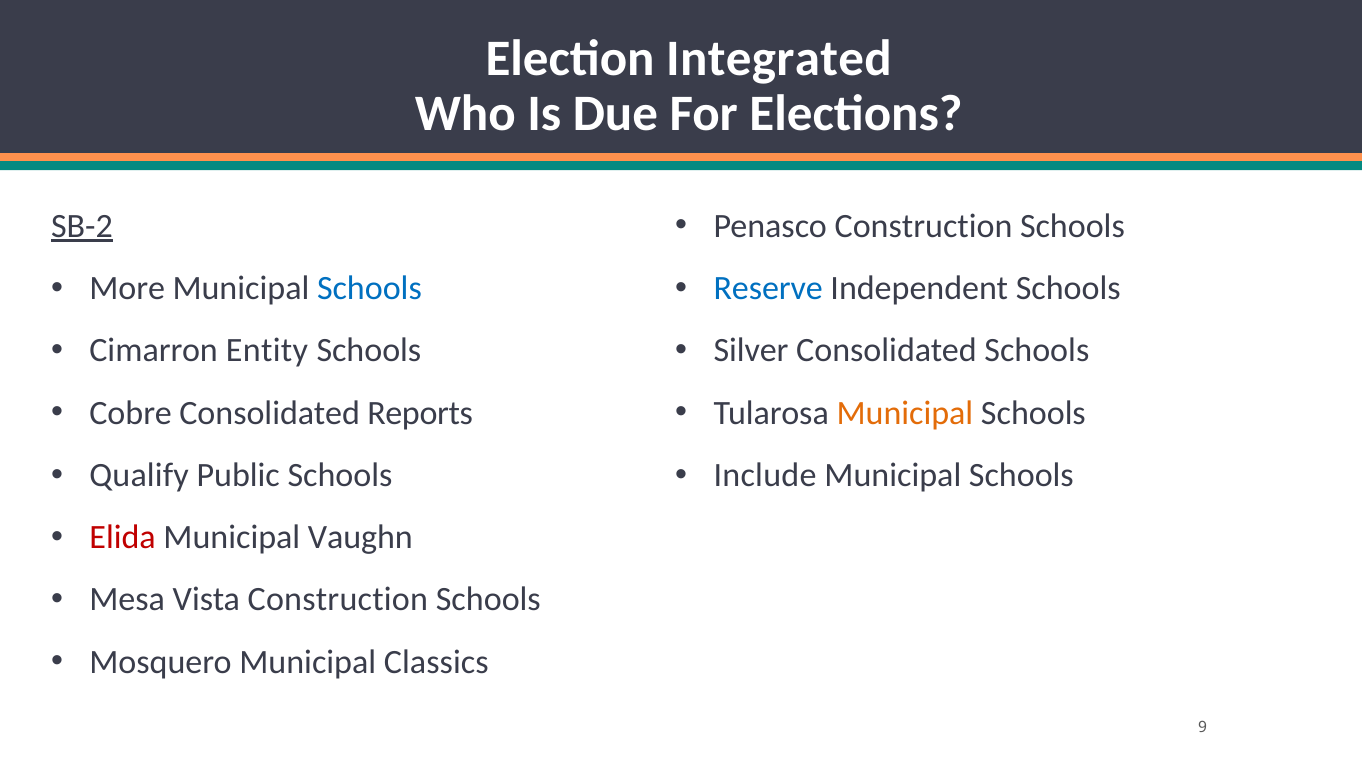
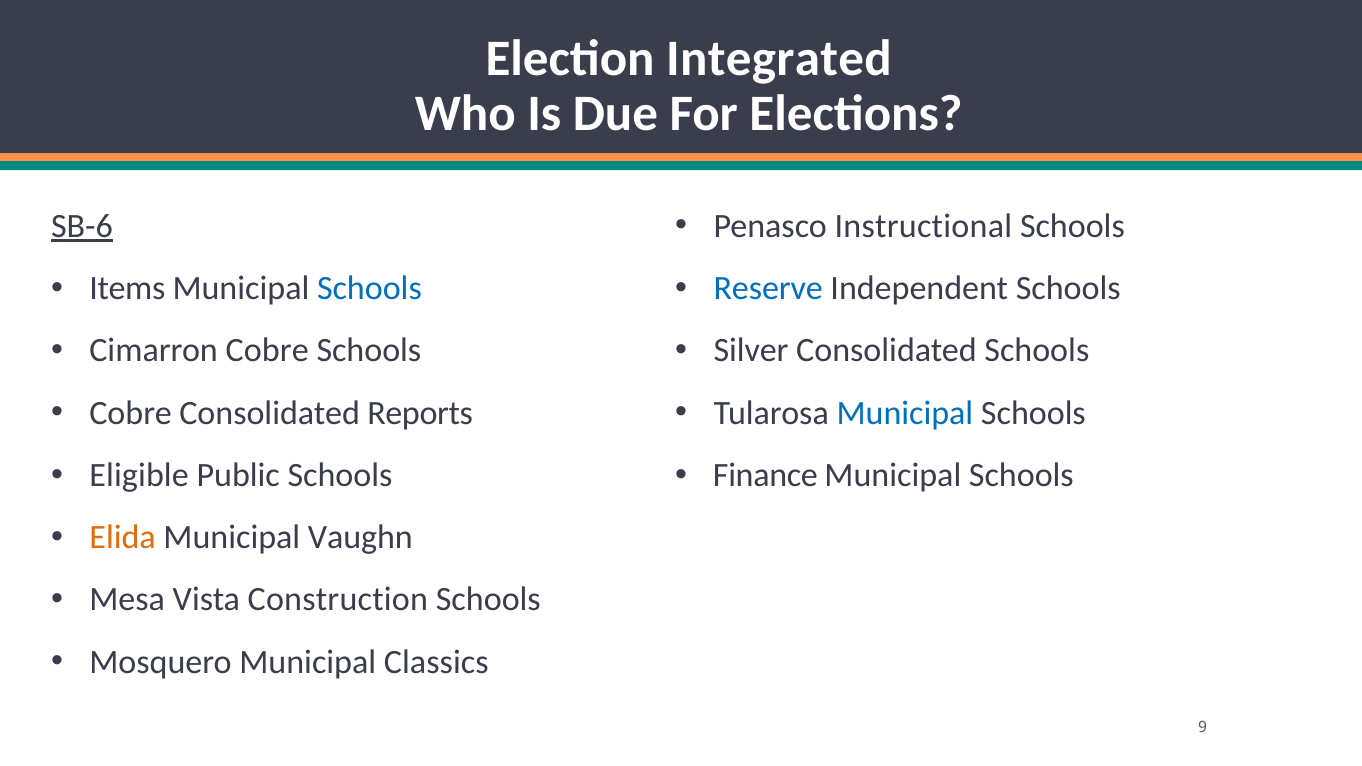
Penasco Construction: Construction -> Instructional
SB-2: SB-2 -> SB-6
More: More -> Items
Cimarron Entity: Entity -> Cobre
Municipal at (905, 413) colour: orange -> blue
Qualify: Qualify -> Eligible
Include: Include -> Finance
Elida colour: red -> orange
